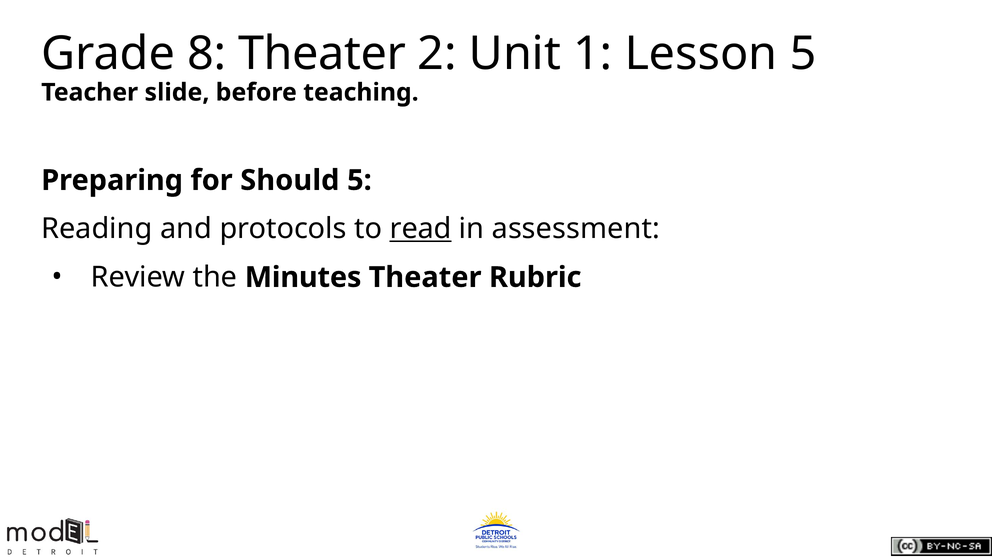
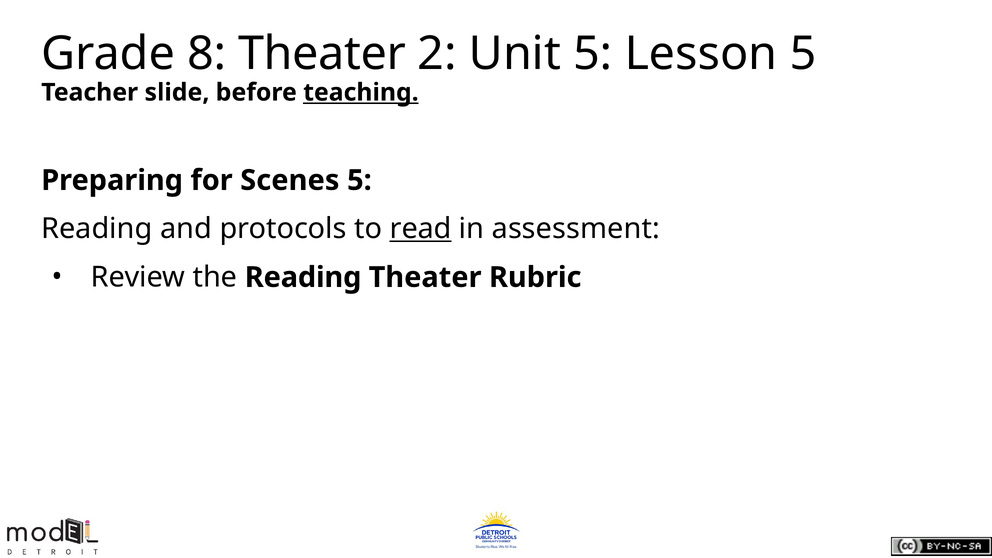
Unit 1: 1 -> 5
teaching underline: none -> present
Should: Should -> Scenes
the Minutes: Minutes -> Reading
